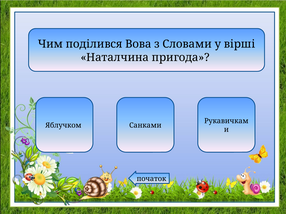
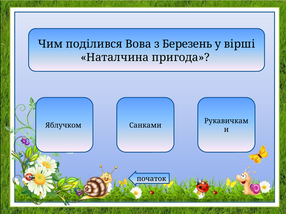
Словами: Словами -> Березень
